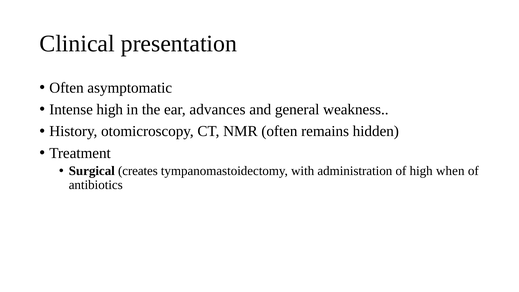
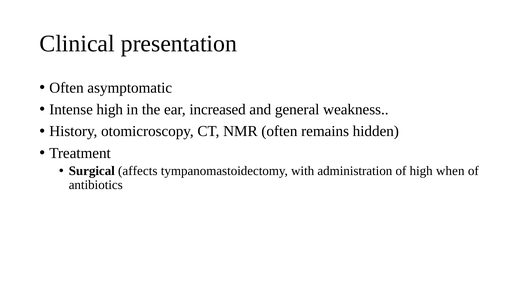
advances: advances -> increased
creates: creates -> affects
